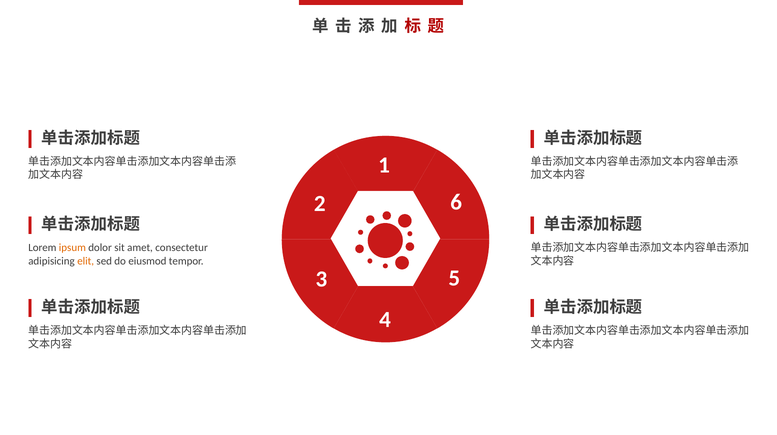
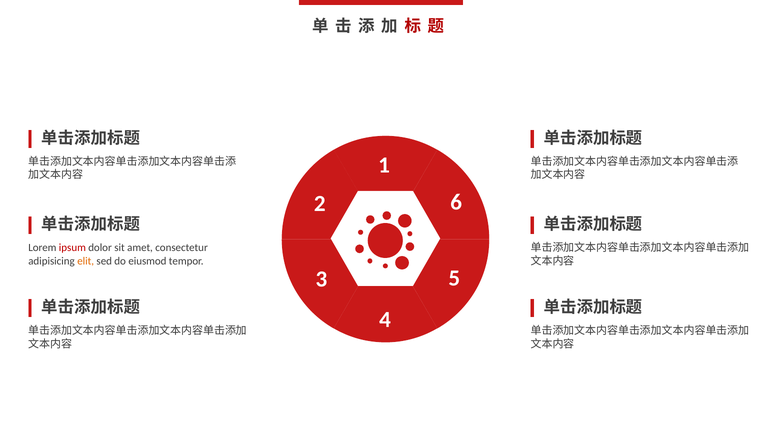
ipsum colour: orange -> red
